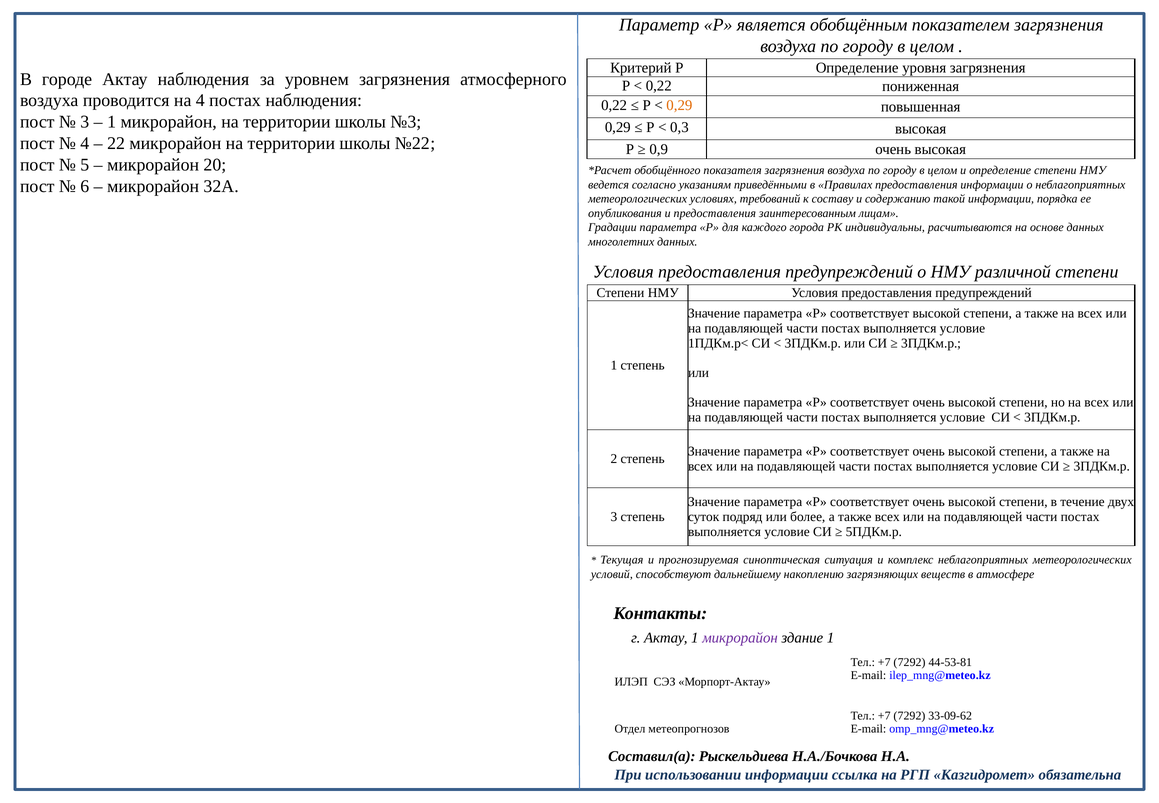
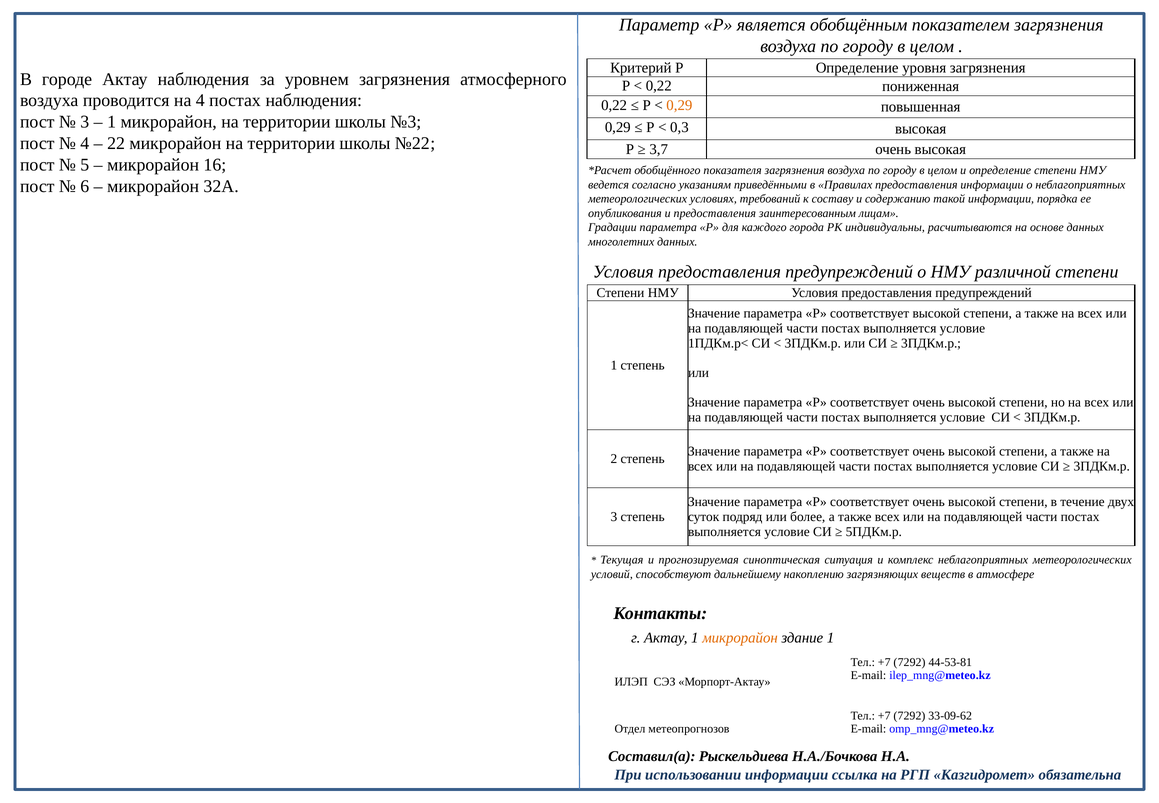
0,9: 0,9 -> 3,7
20: 20 -> 16
микрорайон at (740, 638) colour: purple -> orange
